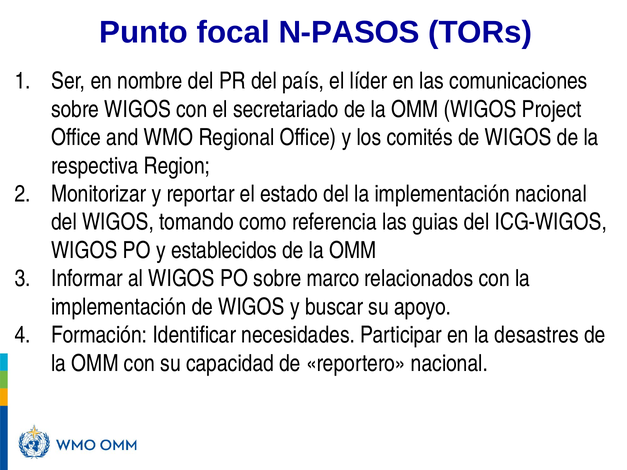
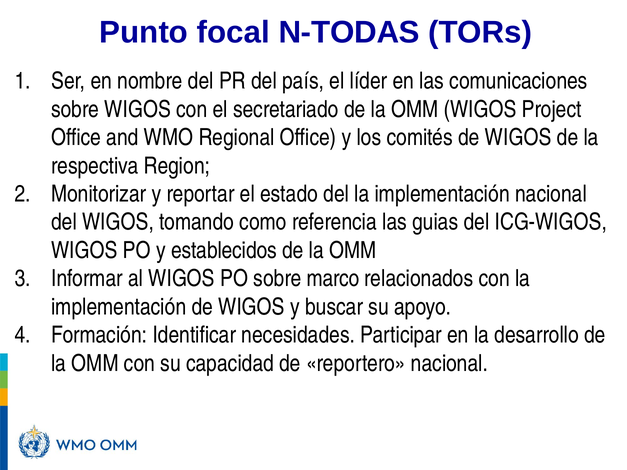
N-PASOS: N-PASOS -> N-TODAS
desastres: desastres -> desarrollo
